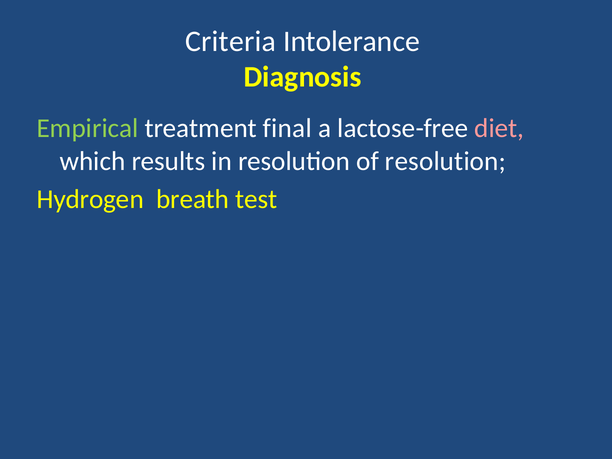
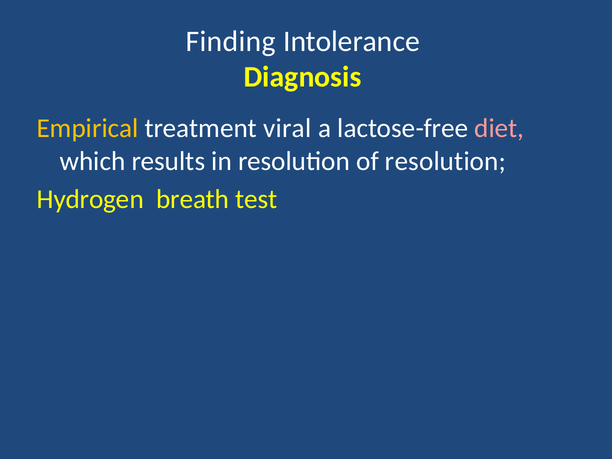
Criteria: Criteria -> Finding
Empirical colour: light green -> yellow
final: final -> viral
